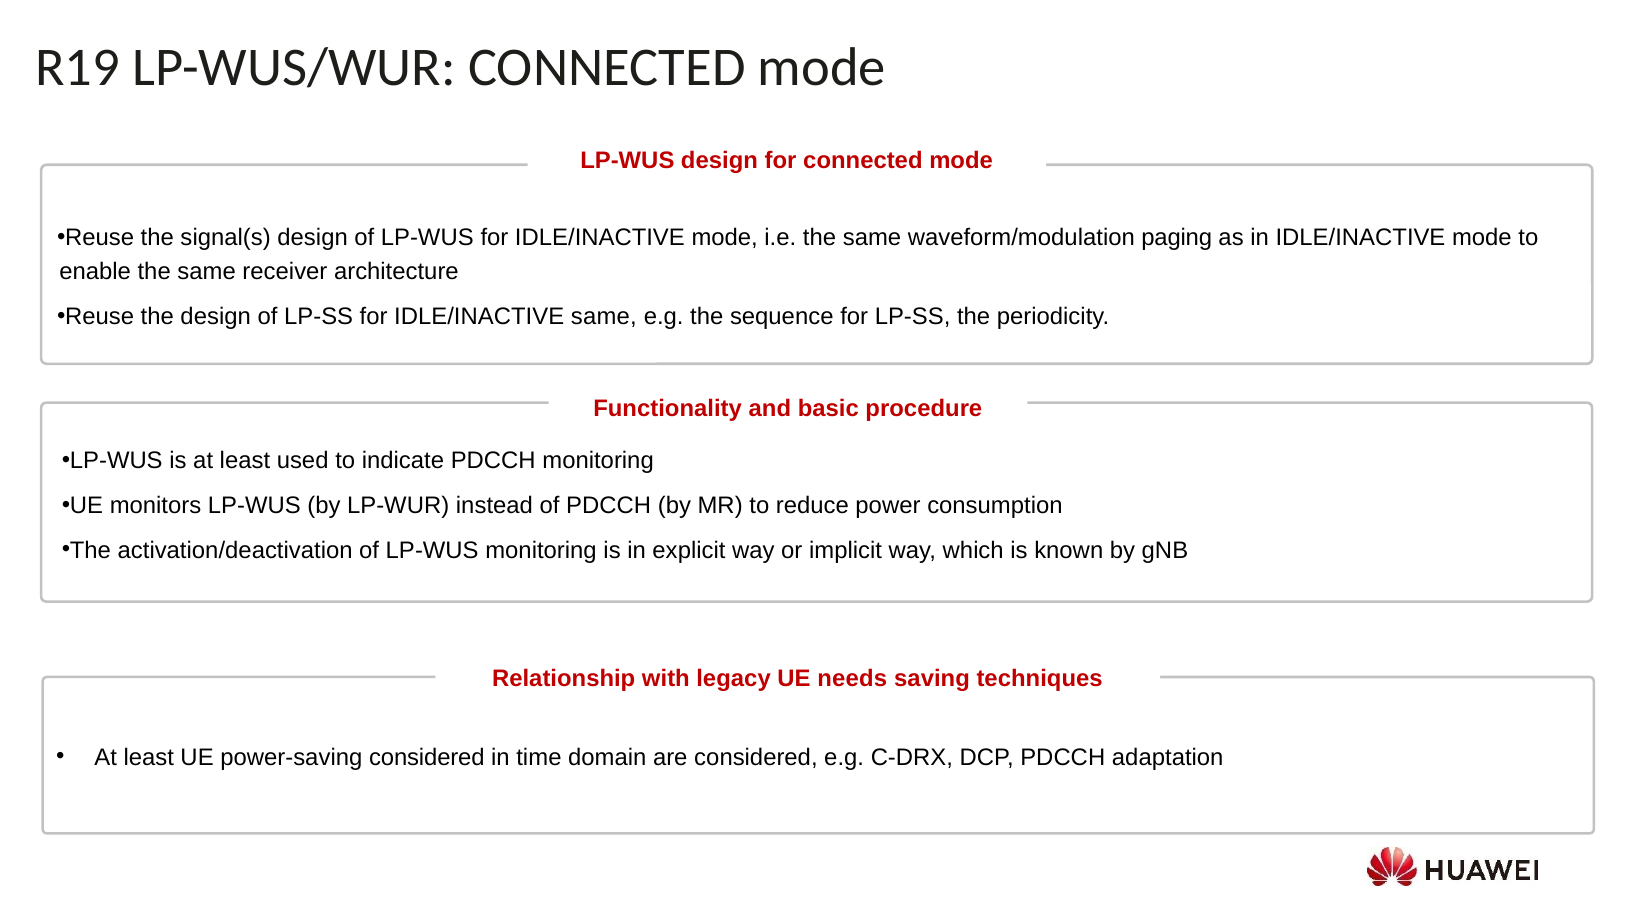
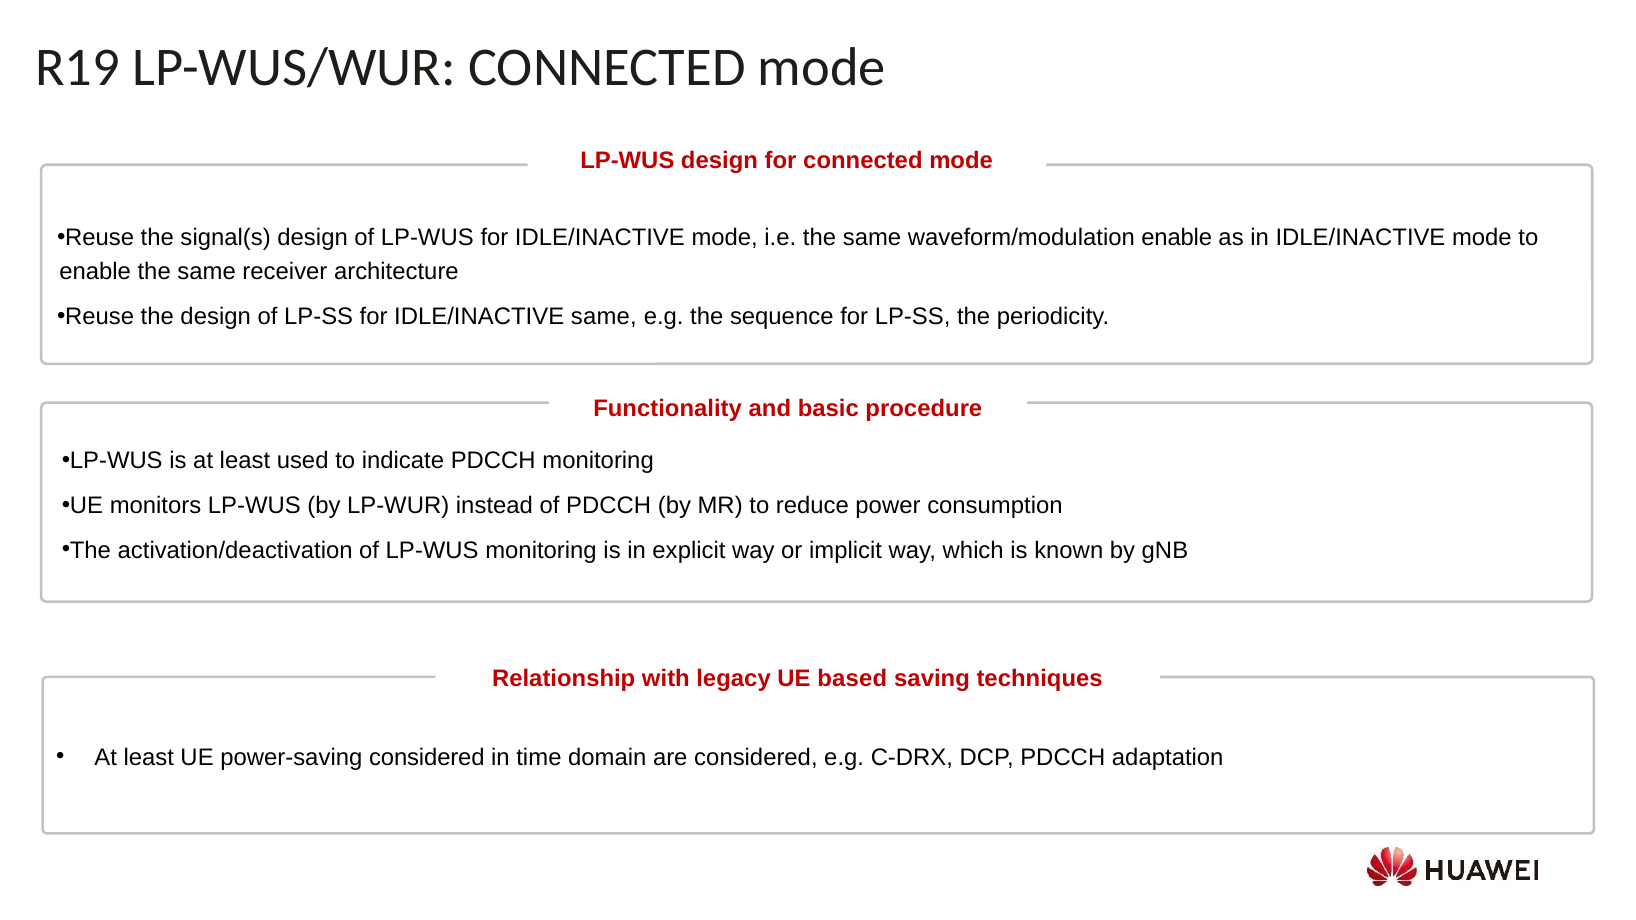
waveform/modulation paging: paging -> enable
needs: needs -> based
